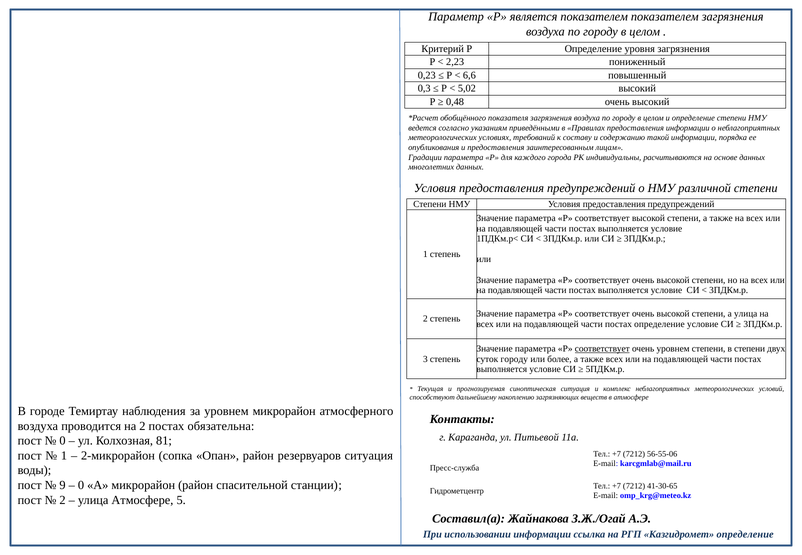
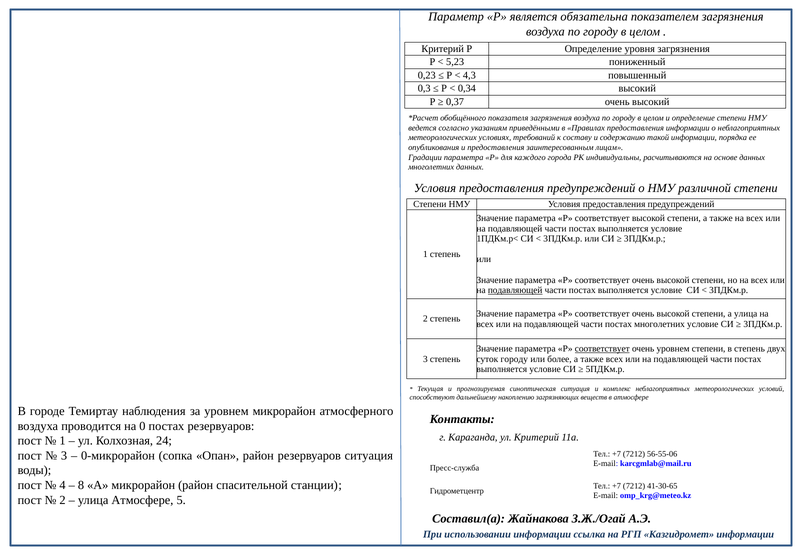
является показателем: показателем -> обязательна
2,23: 2,23 -> 5,23
6,6: 6,6 -> 4,3
5,02: 5,02 -> 0,34
0,48: 0,48 -> 0,37
подавляющей at (515, 290) underline: none -> present
постах определение: определение -> многолетних
в степени: степени -> степень
на 2: 2 -> 0
постах обязательна: обязательна -> резервуаров
ул Питьевой: Питьевой -> Критерий
0 at (63, 441): 0 -> 1
81: 81 -> 24
1 at (64, 456): 1 -> 3
2-микрорайон: 2-микрорайон -> 0-микрорайон
9: 9 -> 4
0 at (81, 485): 0 -> 8
Казгидромет определение: определение -> информации
